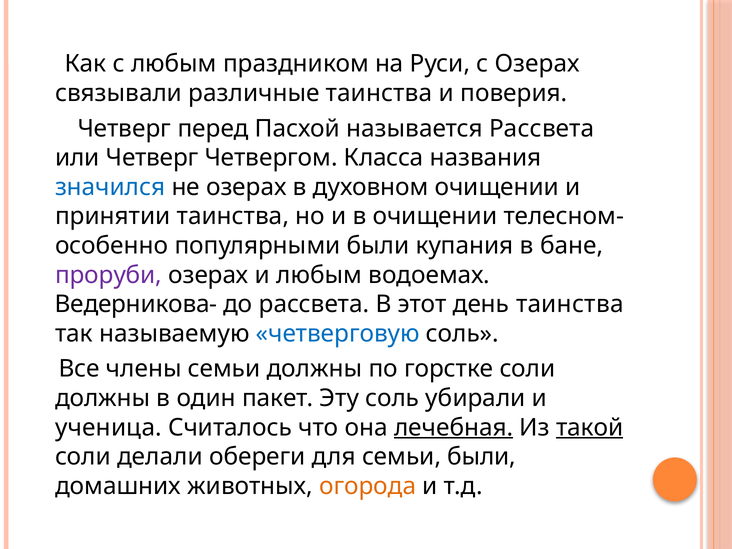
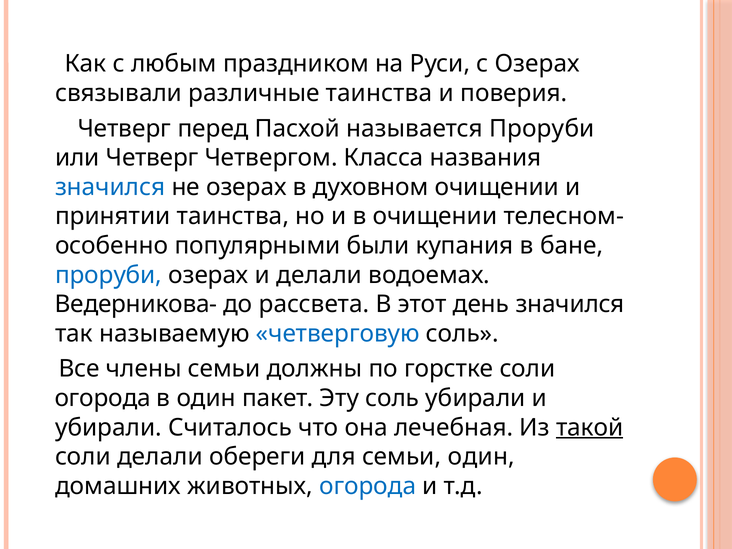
называется Рассвета: Рассвета -> Проруби
проруби at (109, 275) colour: purple -> blue
и любым: любым -> делали
день таинства: таинства -> значился
должны at (103, 398): должны -> огорода
ученица at (108, 427): ученица -> убирали
лечебная underline: present -> none
семьи были: были -> один
огорода at (368, 486) colour: orange -> blue
